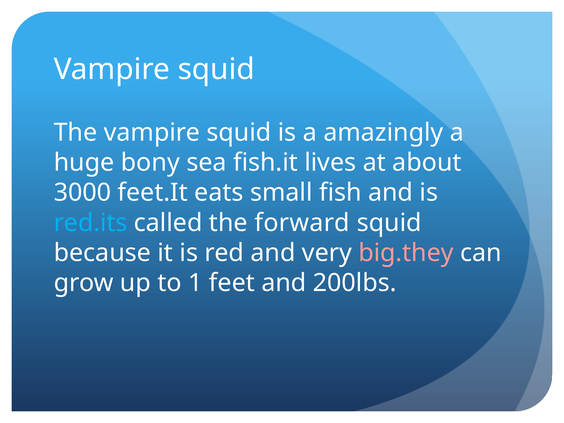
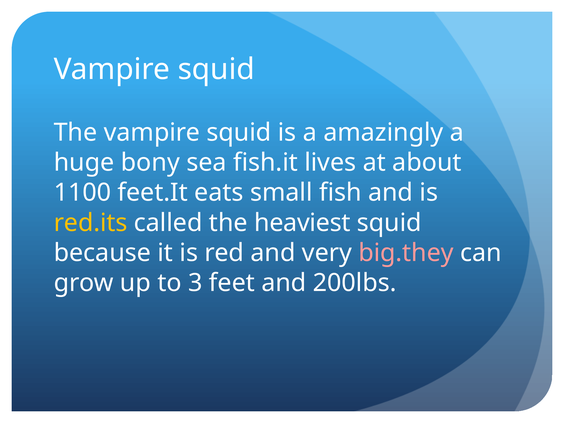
3000: 3000 -> 1100
red.its colour: light blue -> yellow
forward: forward -> heaviest
1: 1 -> 3
